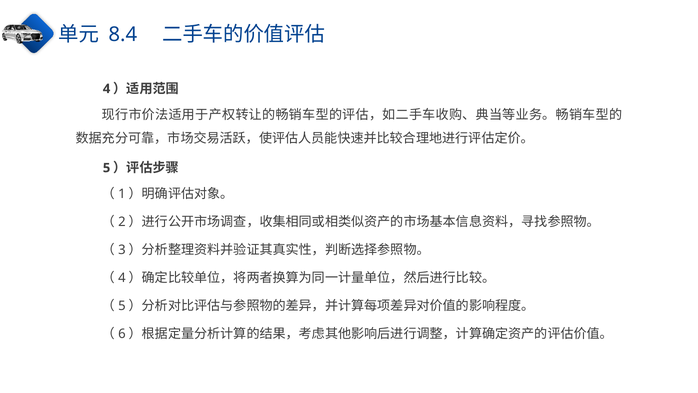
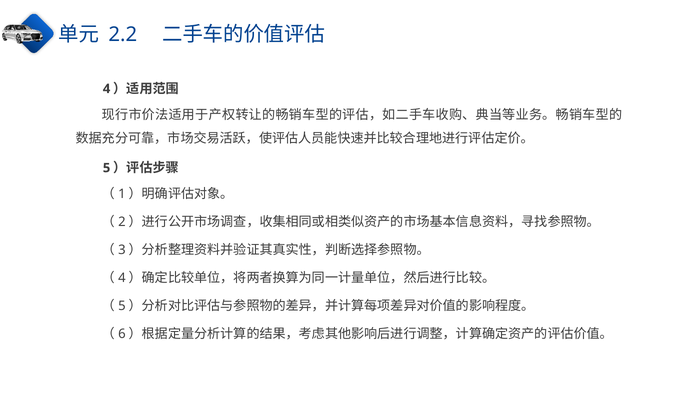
8.4: 8.4 -> 2.2
